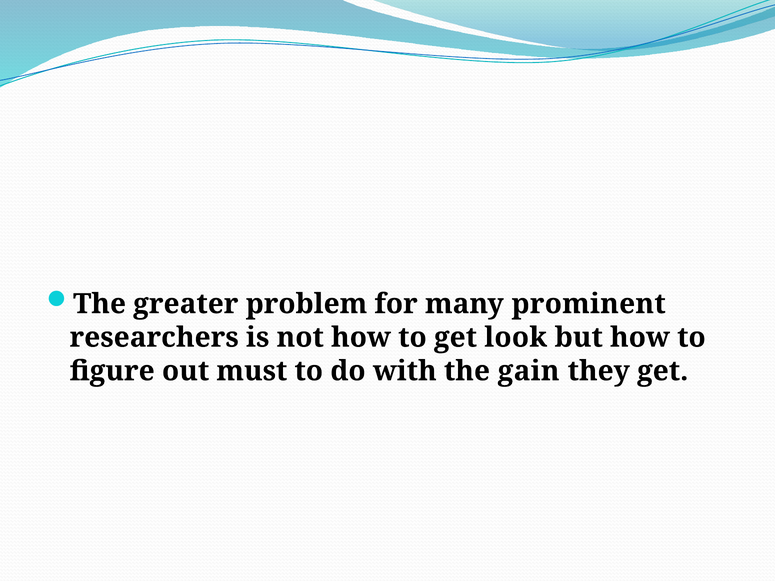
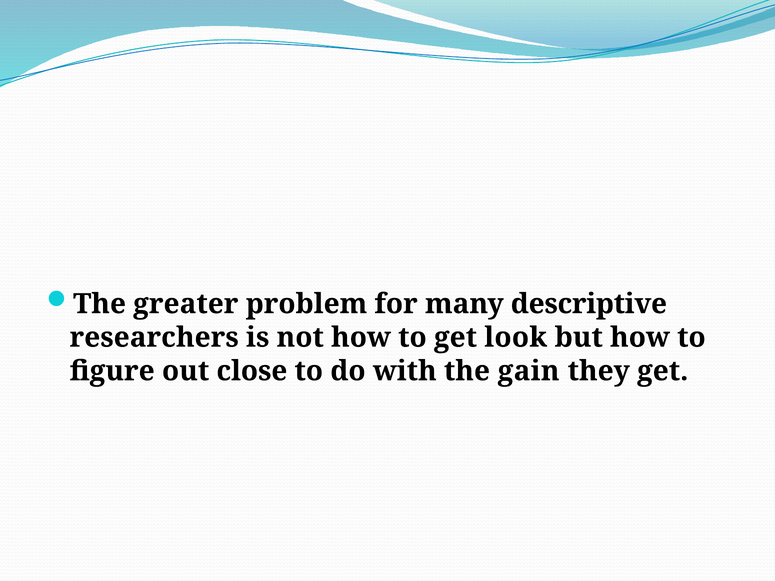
prominent: prominent -> descriptive
must: must -> close
